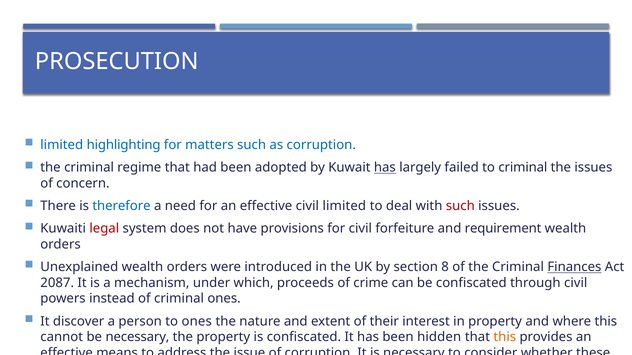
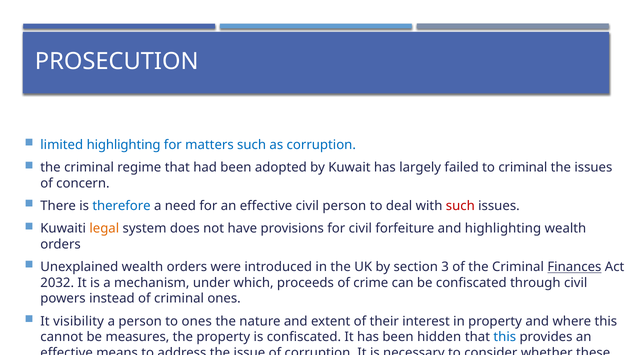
has at (385, 168) underline: present -> none
civil limited: limited -> person
legal colour: red -> orange
and requirement: requirement -> highlighting
8: 8 -> 3
2087: 2087 -> 2032
discover: discover -> visibility
be necessary: necessary -> measures
this at (505, 338) colour: orange -> blue
